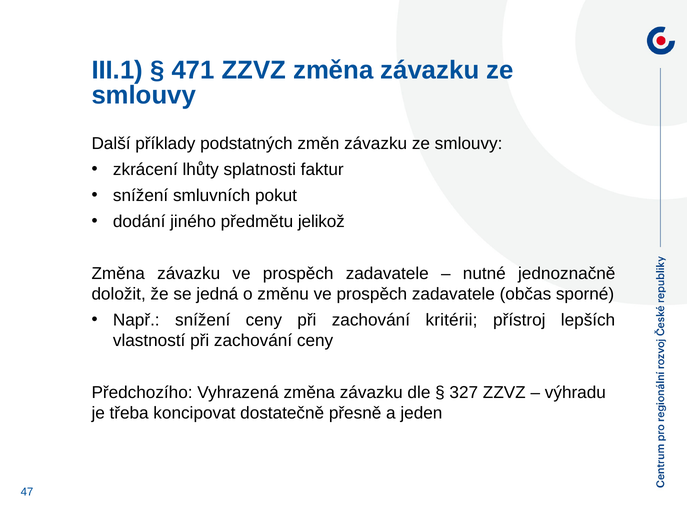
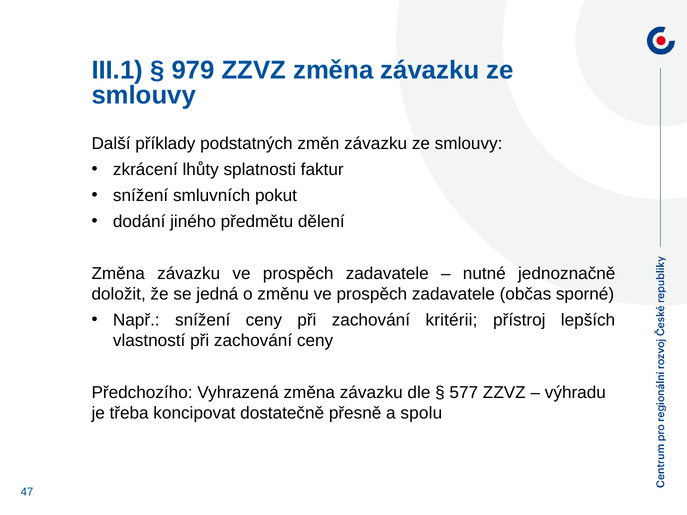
471: 471 -> 979
jelikož: jelikož -> dělení
327: 327 -> 577
jeden: jeden -> spolu
